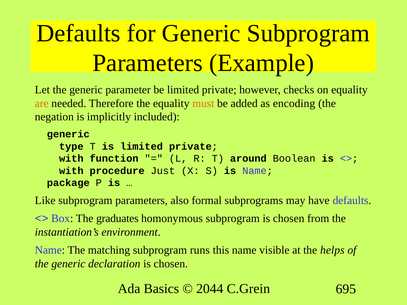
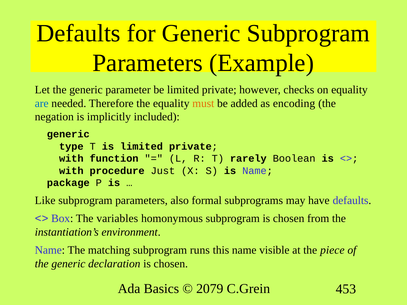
are colour: orange -> blue
around: around -> rarely
graduates: graduates -> variables
helps: helps -> piece
2044: 2044 -> 2079
695: 695 -> 453
